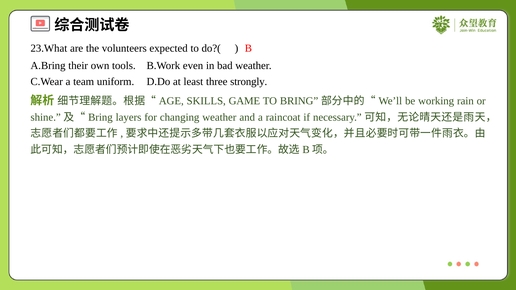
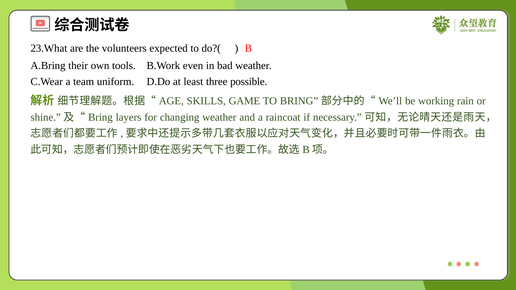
strongly: strongly -> possible
